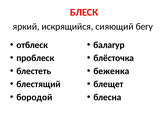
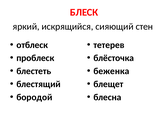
бегу: бегу -> стен
балагур: балагур -> тетерев
